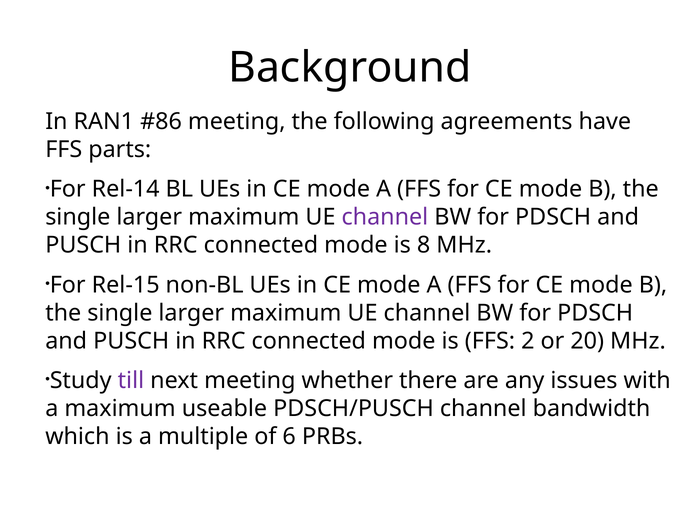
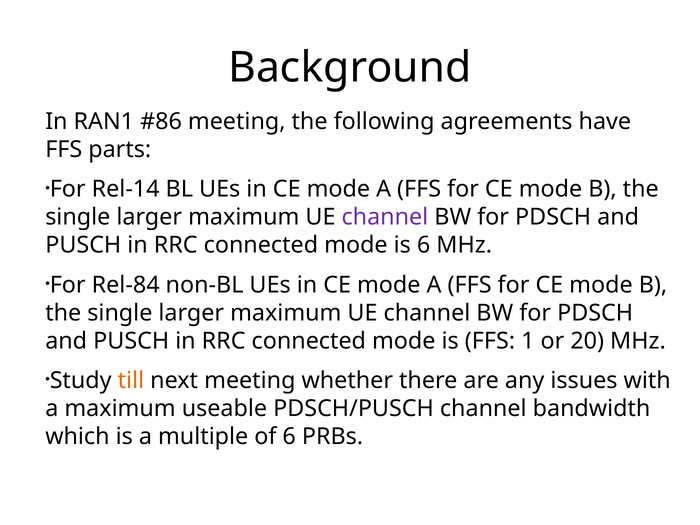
is 8: 8 -> 6
Rel-15: Rel-15 -> Rel-84
2: 2 -> 1
till colour: purple -> orange
